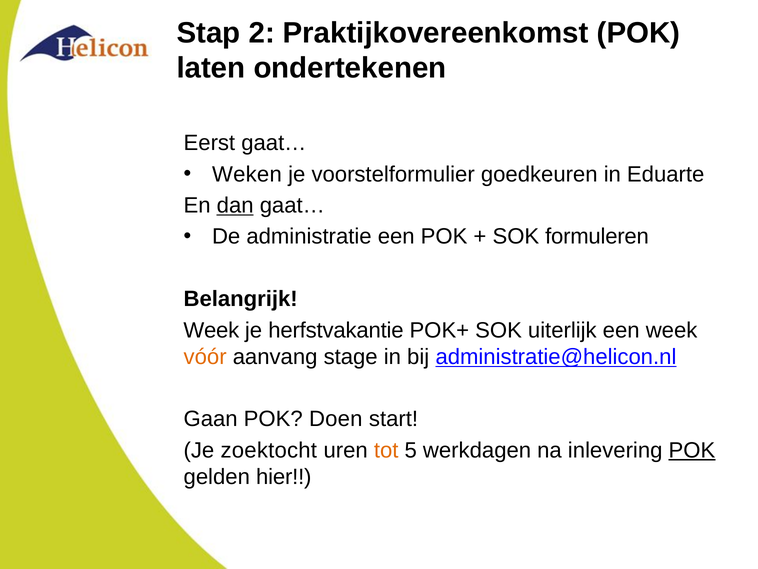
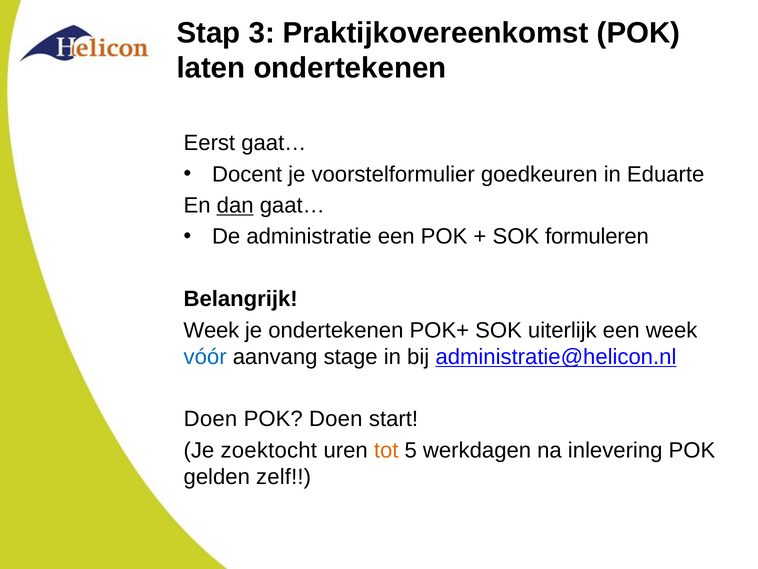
2: 2 -> 3
Weken: Weken -> Docent
je herfstvakantie: herfstvakantie -> ondertekenen
vóór colour: orange -> blue
Gaan at (211, 419): Gaan -> Doen
POK at (692, 450) underline: present -> none
hier: hier -> zelf
